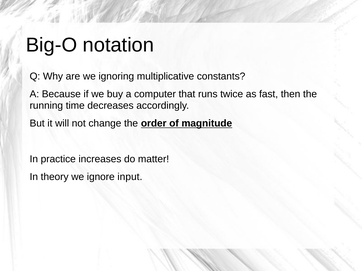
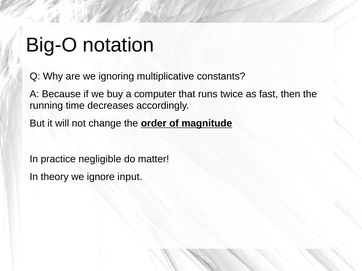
increases: increases -> negligible
